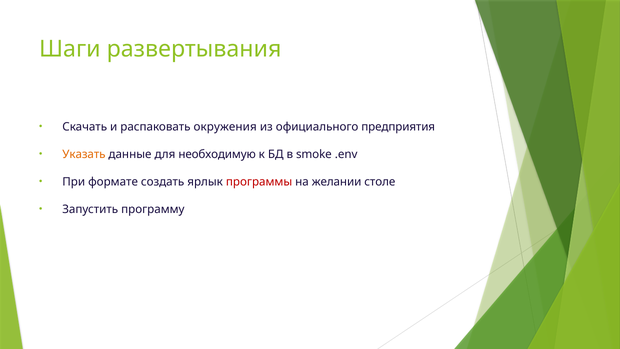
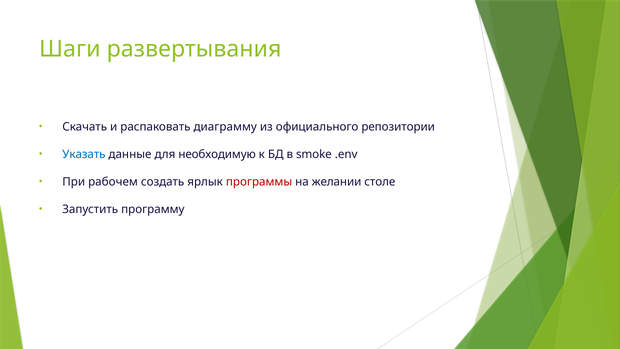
окружения: окружения -> диаграмму
предприятия: предприятия -> репозитории
Указать colour: orange -> blue
формате: формате -> рабочем
